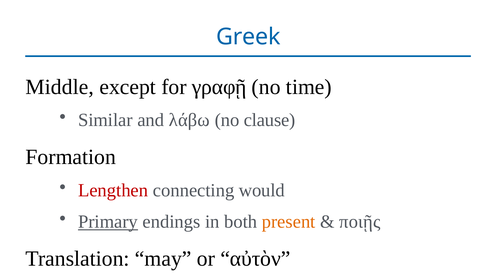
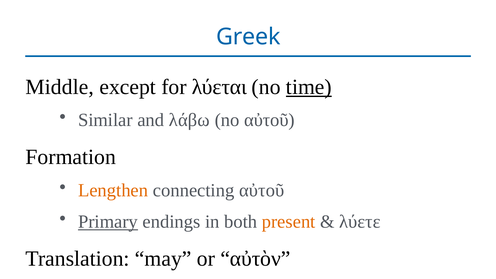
γραφῇ: γραφῇ -> λύεται
time underline: none -> present
no clause: clause -> αὐτοῦ
Lengthen colour: red -> orange
connecting would: would -> αὐτοῦ
ποιῇς: ποιῇς -> λύετε
